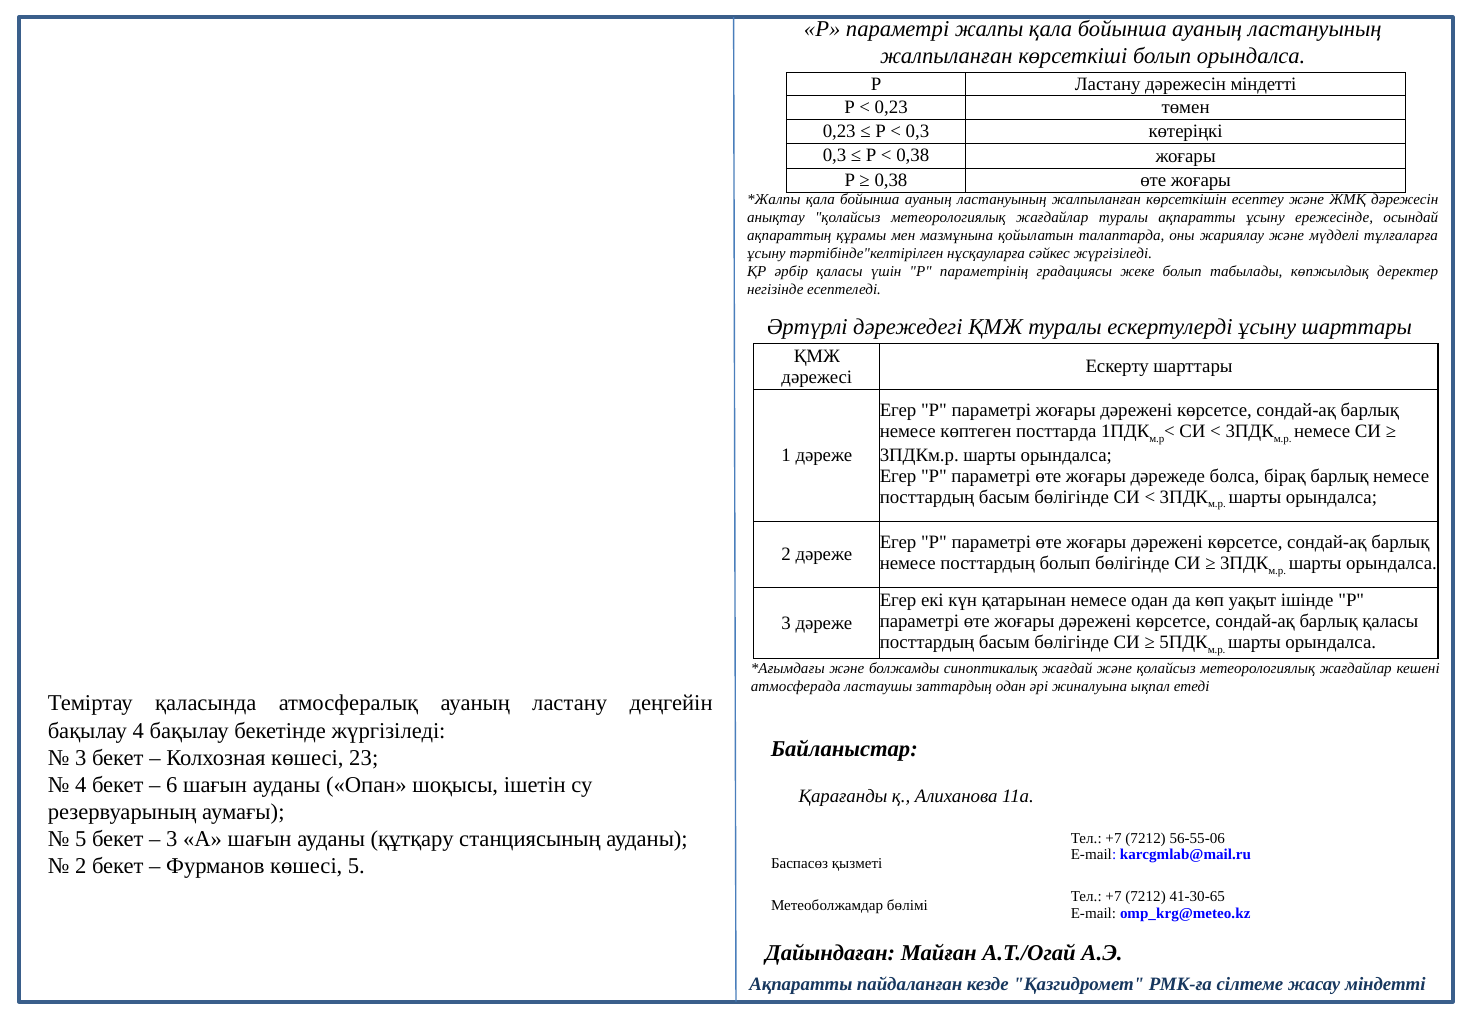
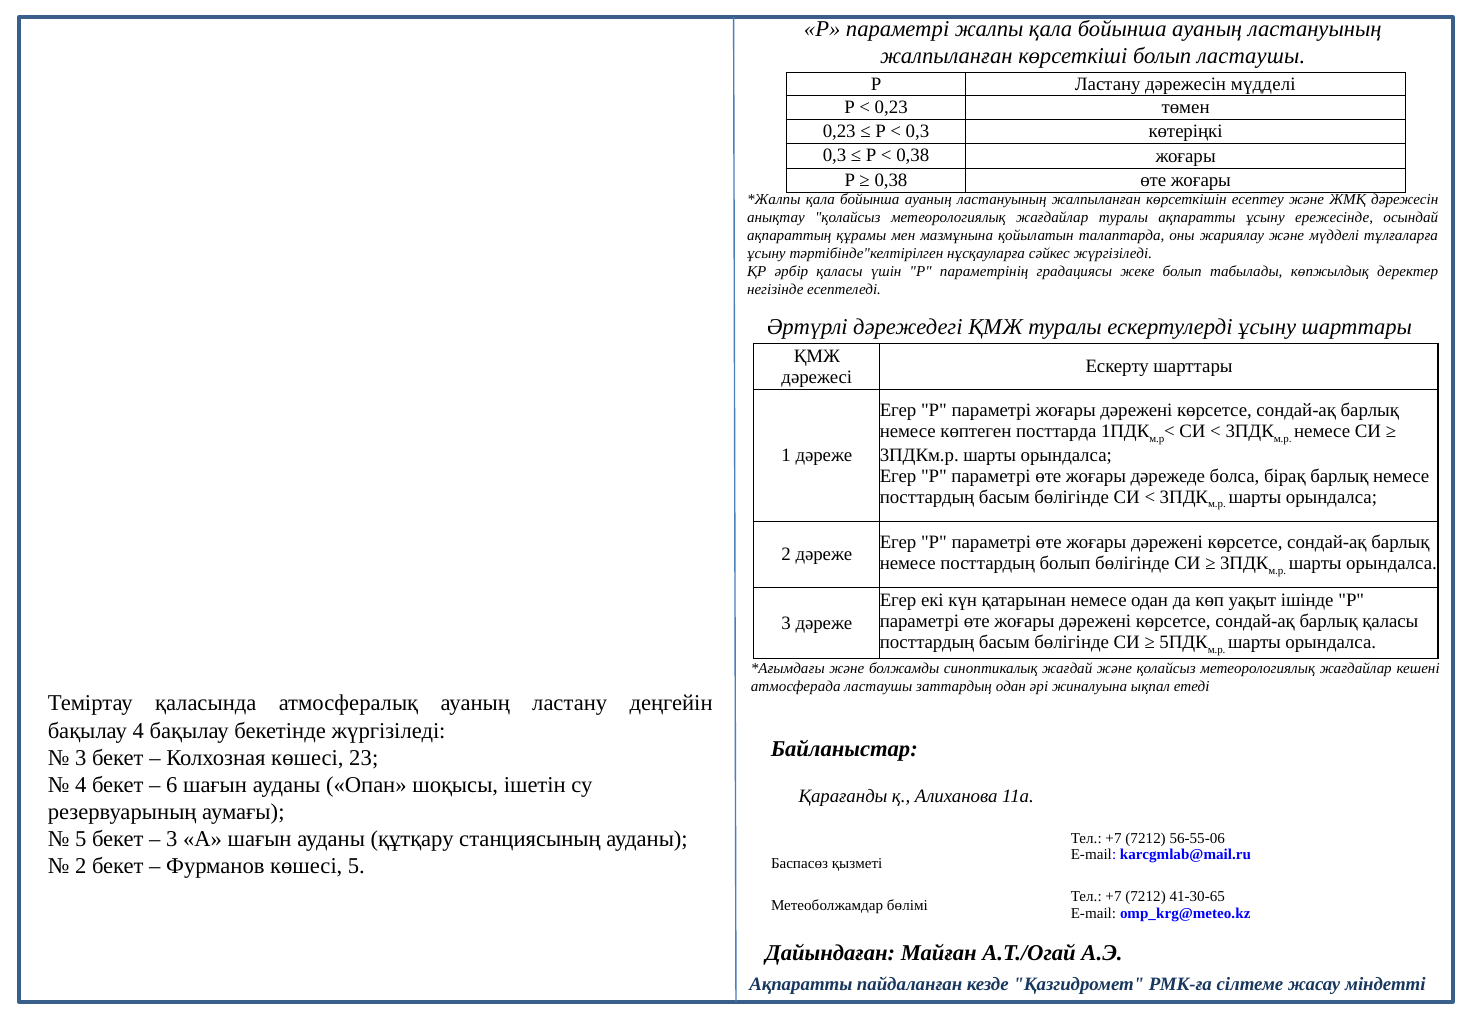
болып орындалса: орындалса -> ластаушы
дәрежесін міндетті: міндетті -> мүдделі
